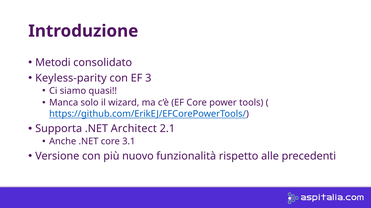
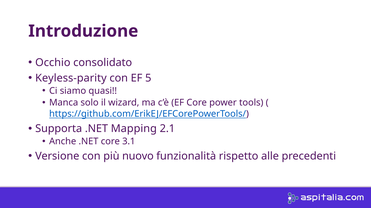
Metodi: Metodi -> Occhio
3: 3 -> 5
Architect: Architect -> Mapping
